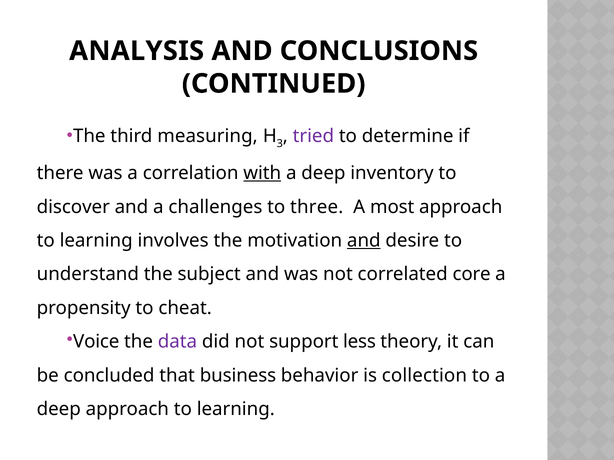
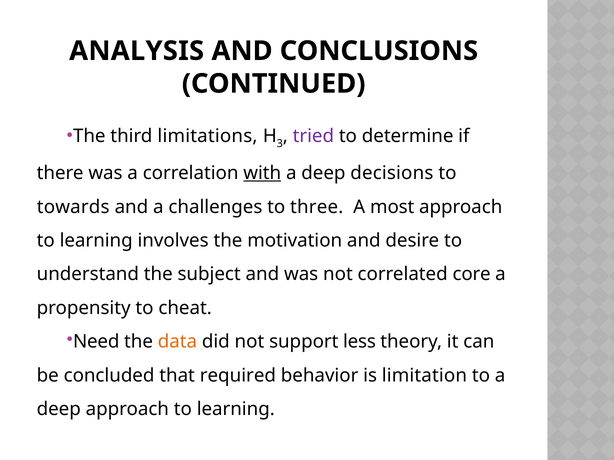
measuring: measuring -> limitations
inventory: inventory -> decisions
discover: discover -> towards
and at (364, 241) underline: present -> none
Voice: Voice -> Need
data colour: purple -> orange
business: business -> required
collection: collection -> limitation
